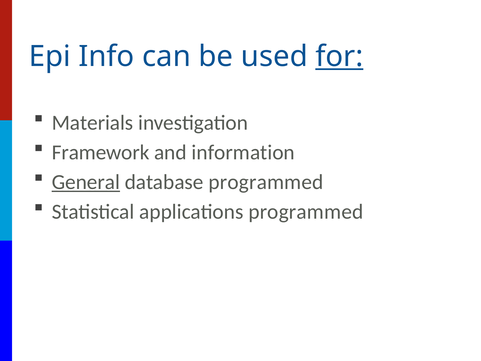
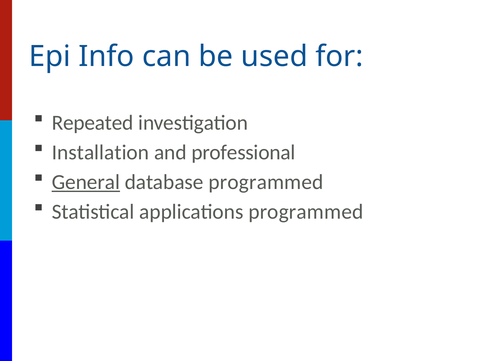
for underline: present -> none
Materials: Materials -> Repeated
Framework: Framework -> Installation
information: information -> professional
